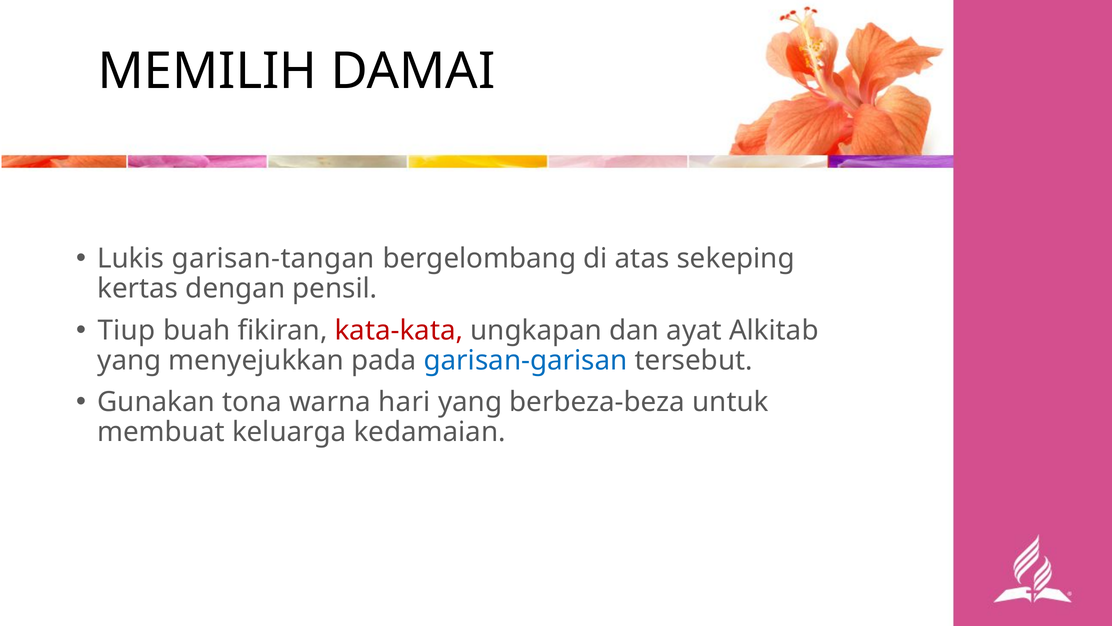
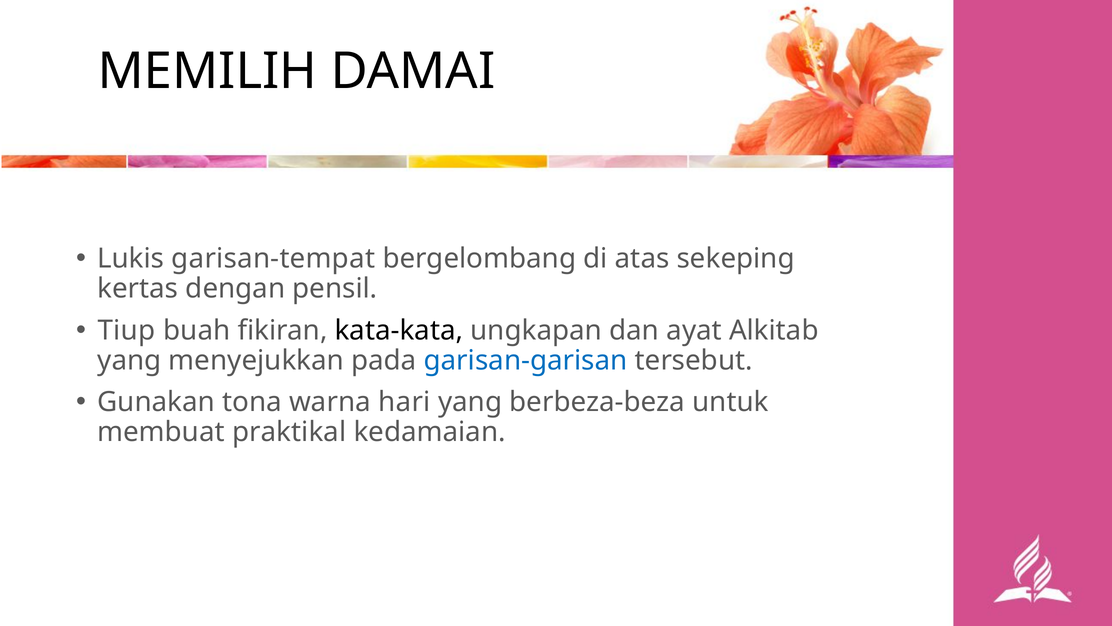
garisan-tangan: garisan-tangan -> garisan-tempat
kata-kata colour: red -> black
keluarga: keluarga -> praktikal
